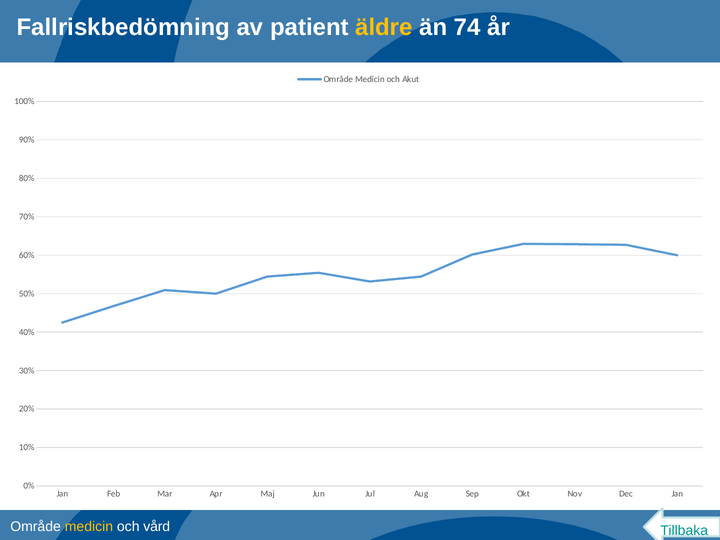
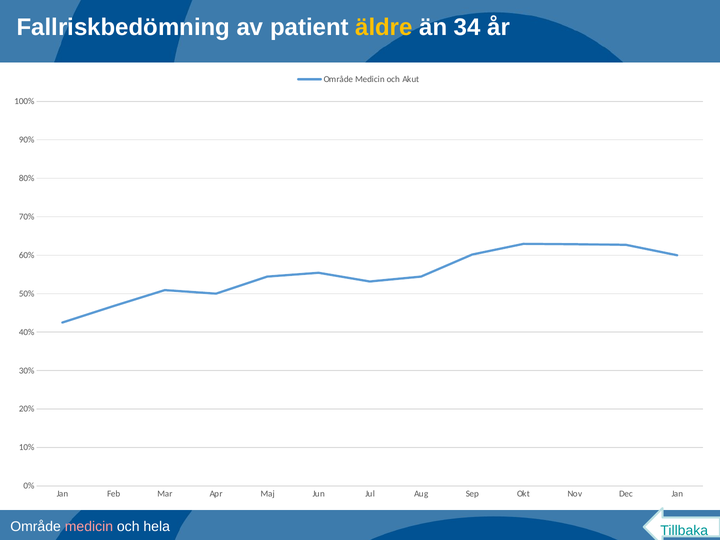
74: 74 -> 34
medicin at (89, 527) colour: yellow -> pink
vård: vård -> hela
